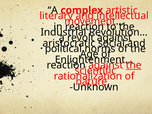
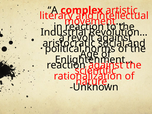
the at (134, 65) underline: present -> none
